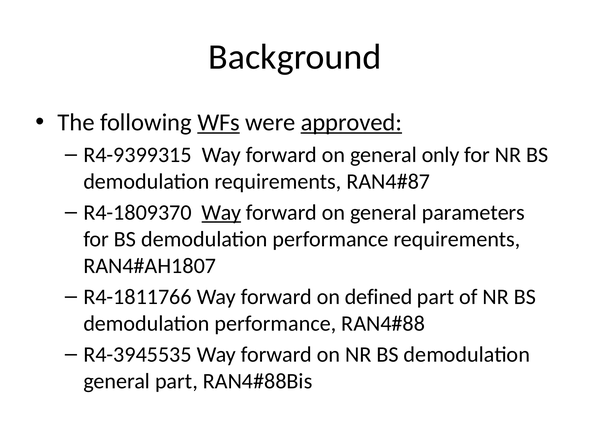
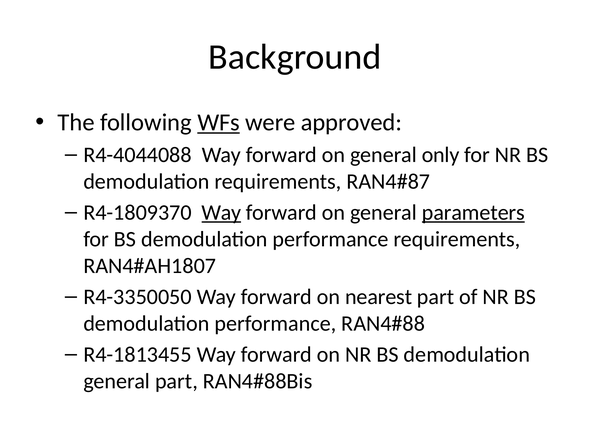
approved underline: present -> none
R4-9399315: R4-9399315 -> R4-4044088
parameters underline: none -> present
R4-1811766: R4-1811766 -> R4-3350050
defined: defined -> nearest
R4-3945535: R4-3945535 -> R4-1813455
